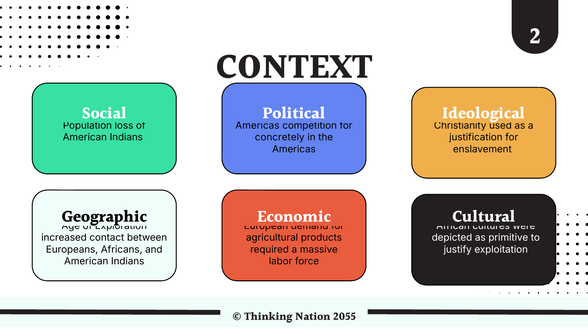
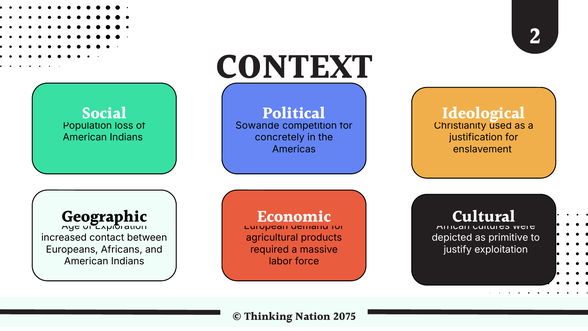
Americas at (257, 125): Americas -> Sowande
2055: 2055 -> 2075
